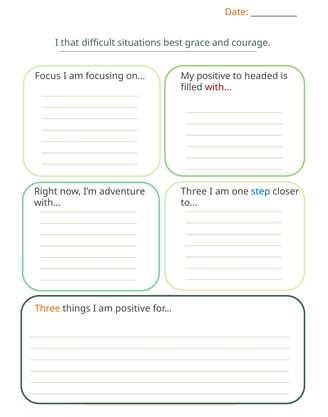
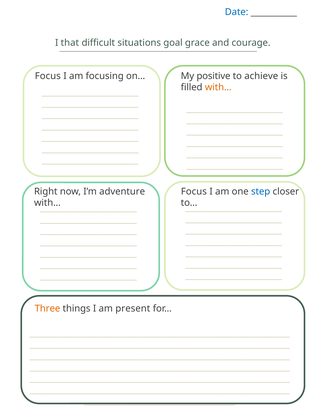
Date colour: orange -> blue
best: best -> goal
headed: headed -> achieve
with… at (218, 87) colour: red -> orange
Three at (194, 192): Three -> Focus
am positive: positive -> present
